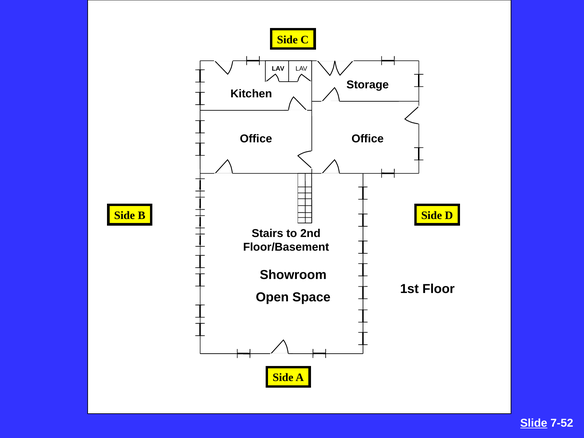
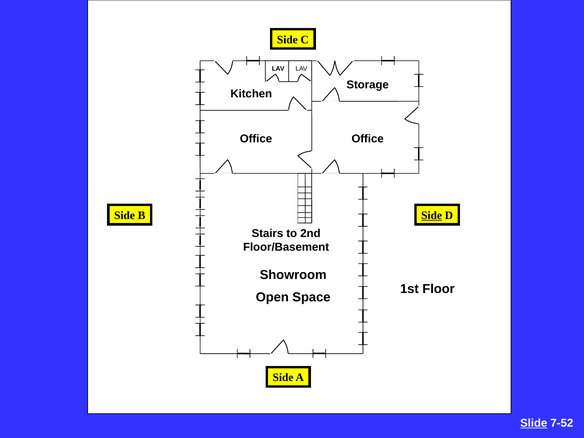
Side at (432, 215) underline: none -> present
